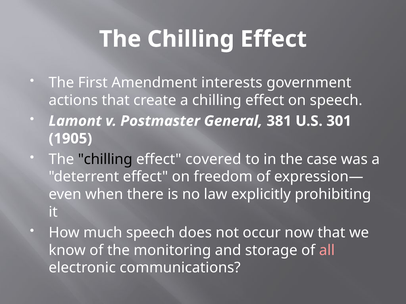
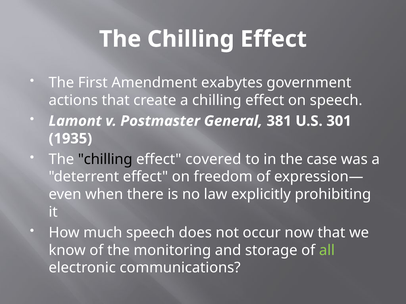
interests: interests -> exabytes
1905: 1905 -> 1935
all colour: pink -> light green
